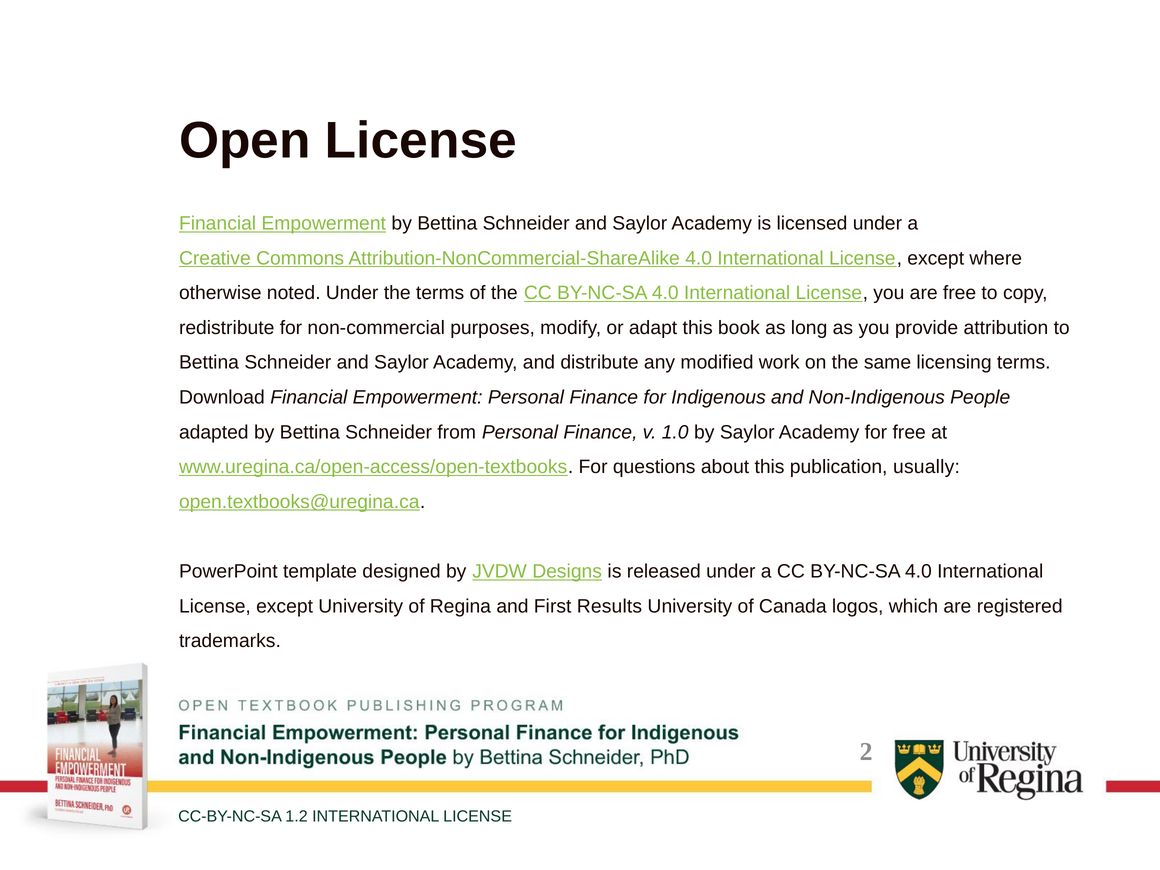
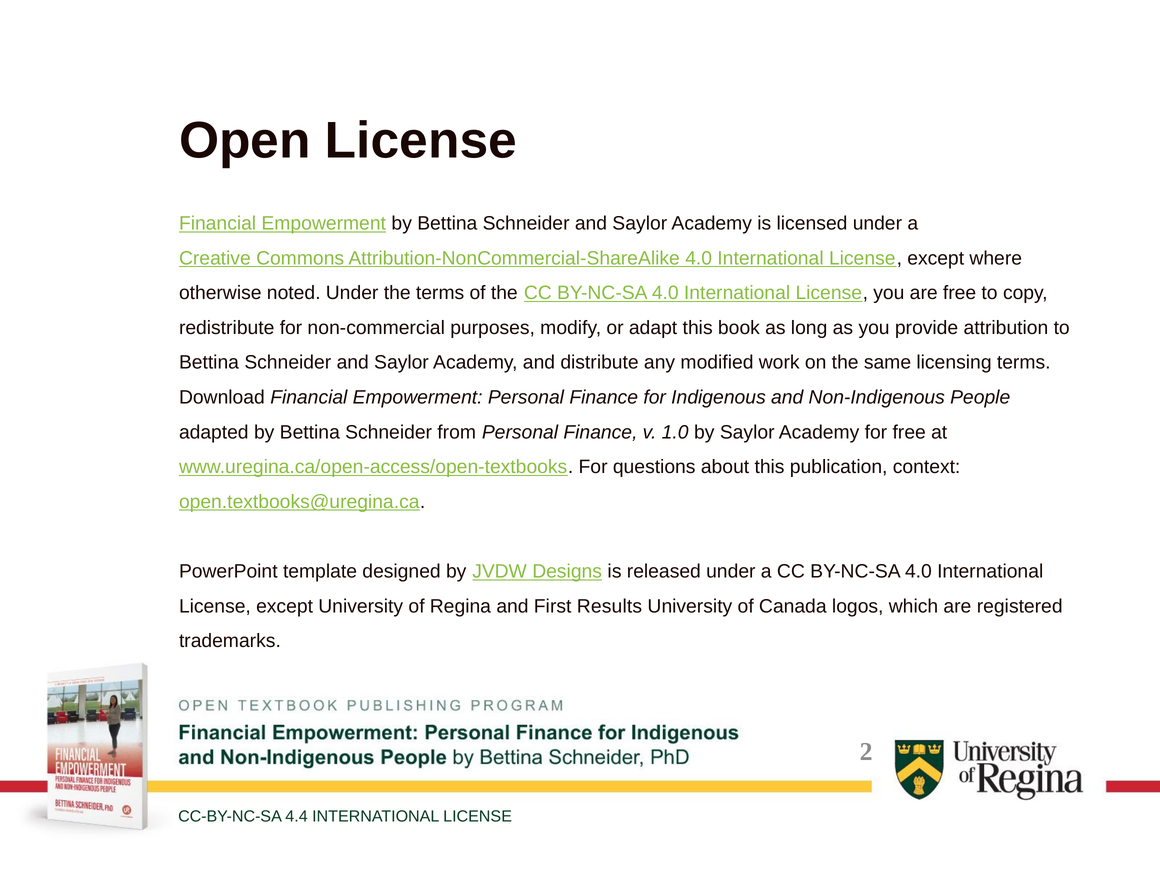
usually: usually -> context
1.2: 1.2 -> 4.4
